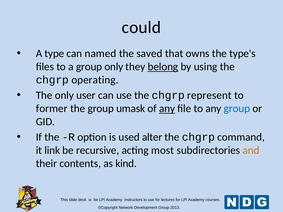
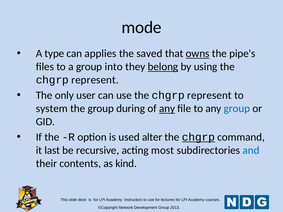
could: could -> mode
named: named -> applies
owns underline: none -> present
type's: type's -> pipe's
group only: only -> into
operating at (95, 80): operating -> represent
former: former -> system
umask: umask -> during
chgrp at (198, 137) underline: none -> present
link: link -> last
and colour: orange -> blue
